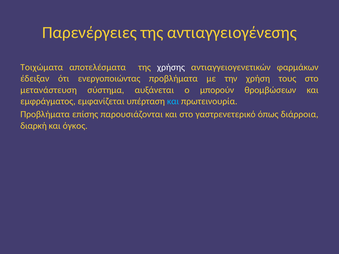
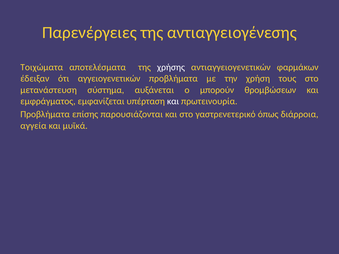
ενεργοποιώντας: ενεργοποιώντας -> αγγειογενετικών
και at (173, 101) colour: light blue -> white
διαρκή: διαρκή -> αγγεία
όγκος: όγκος -> μυϊκά
